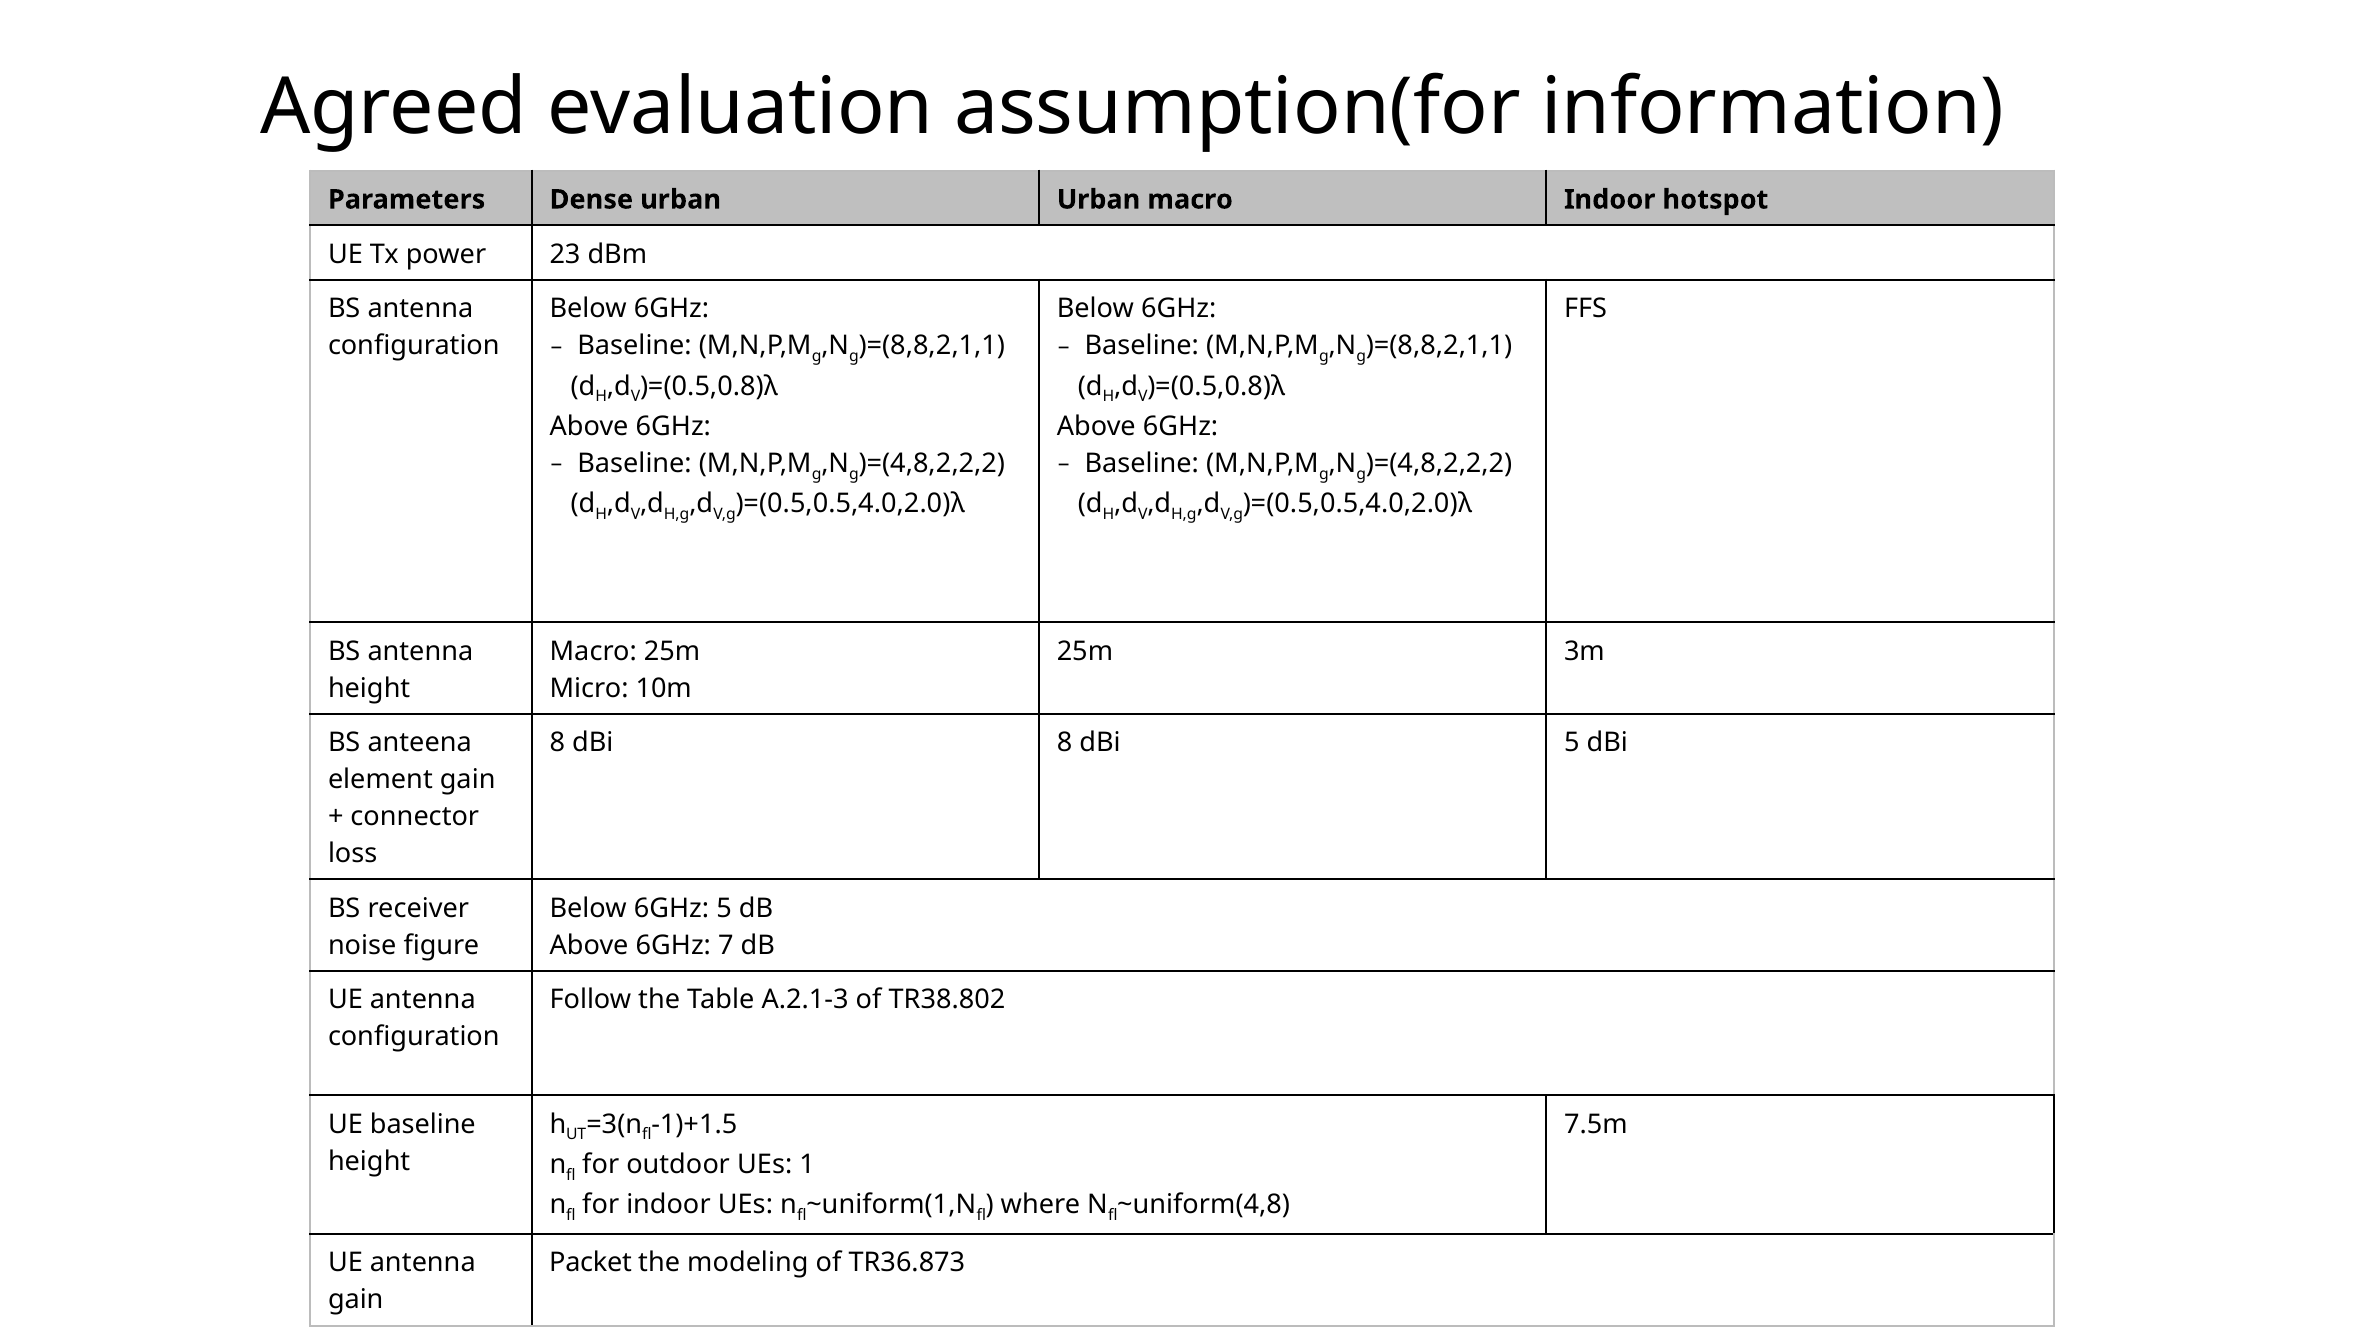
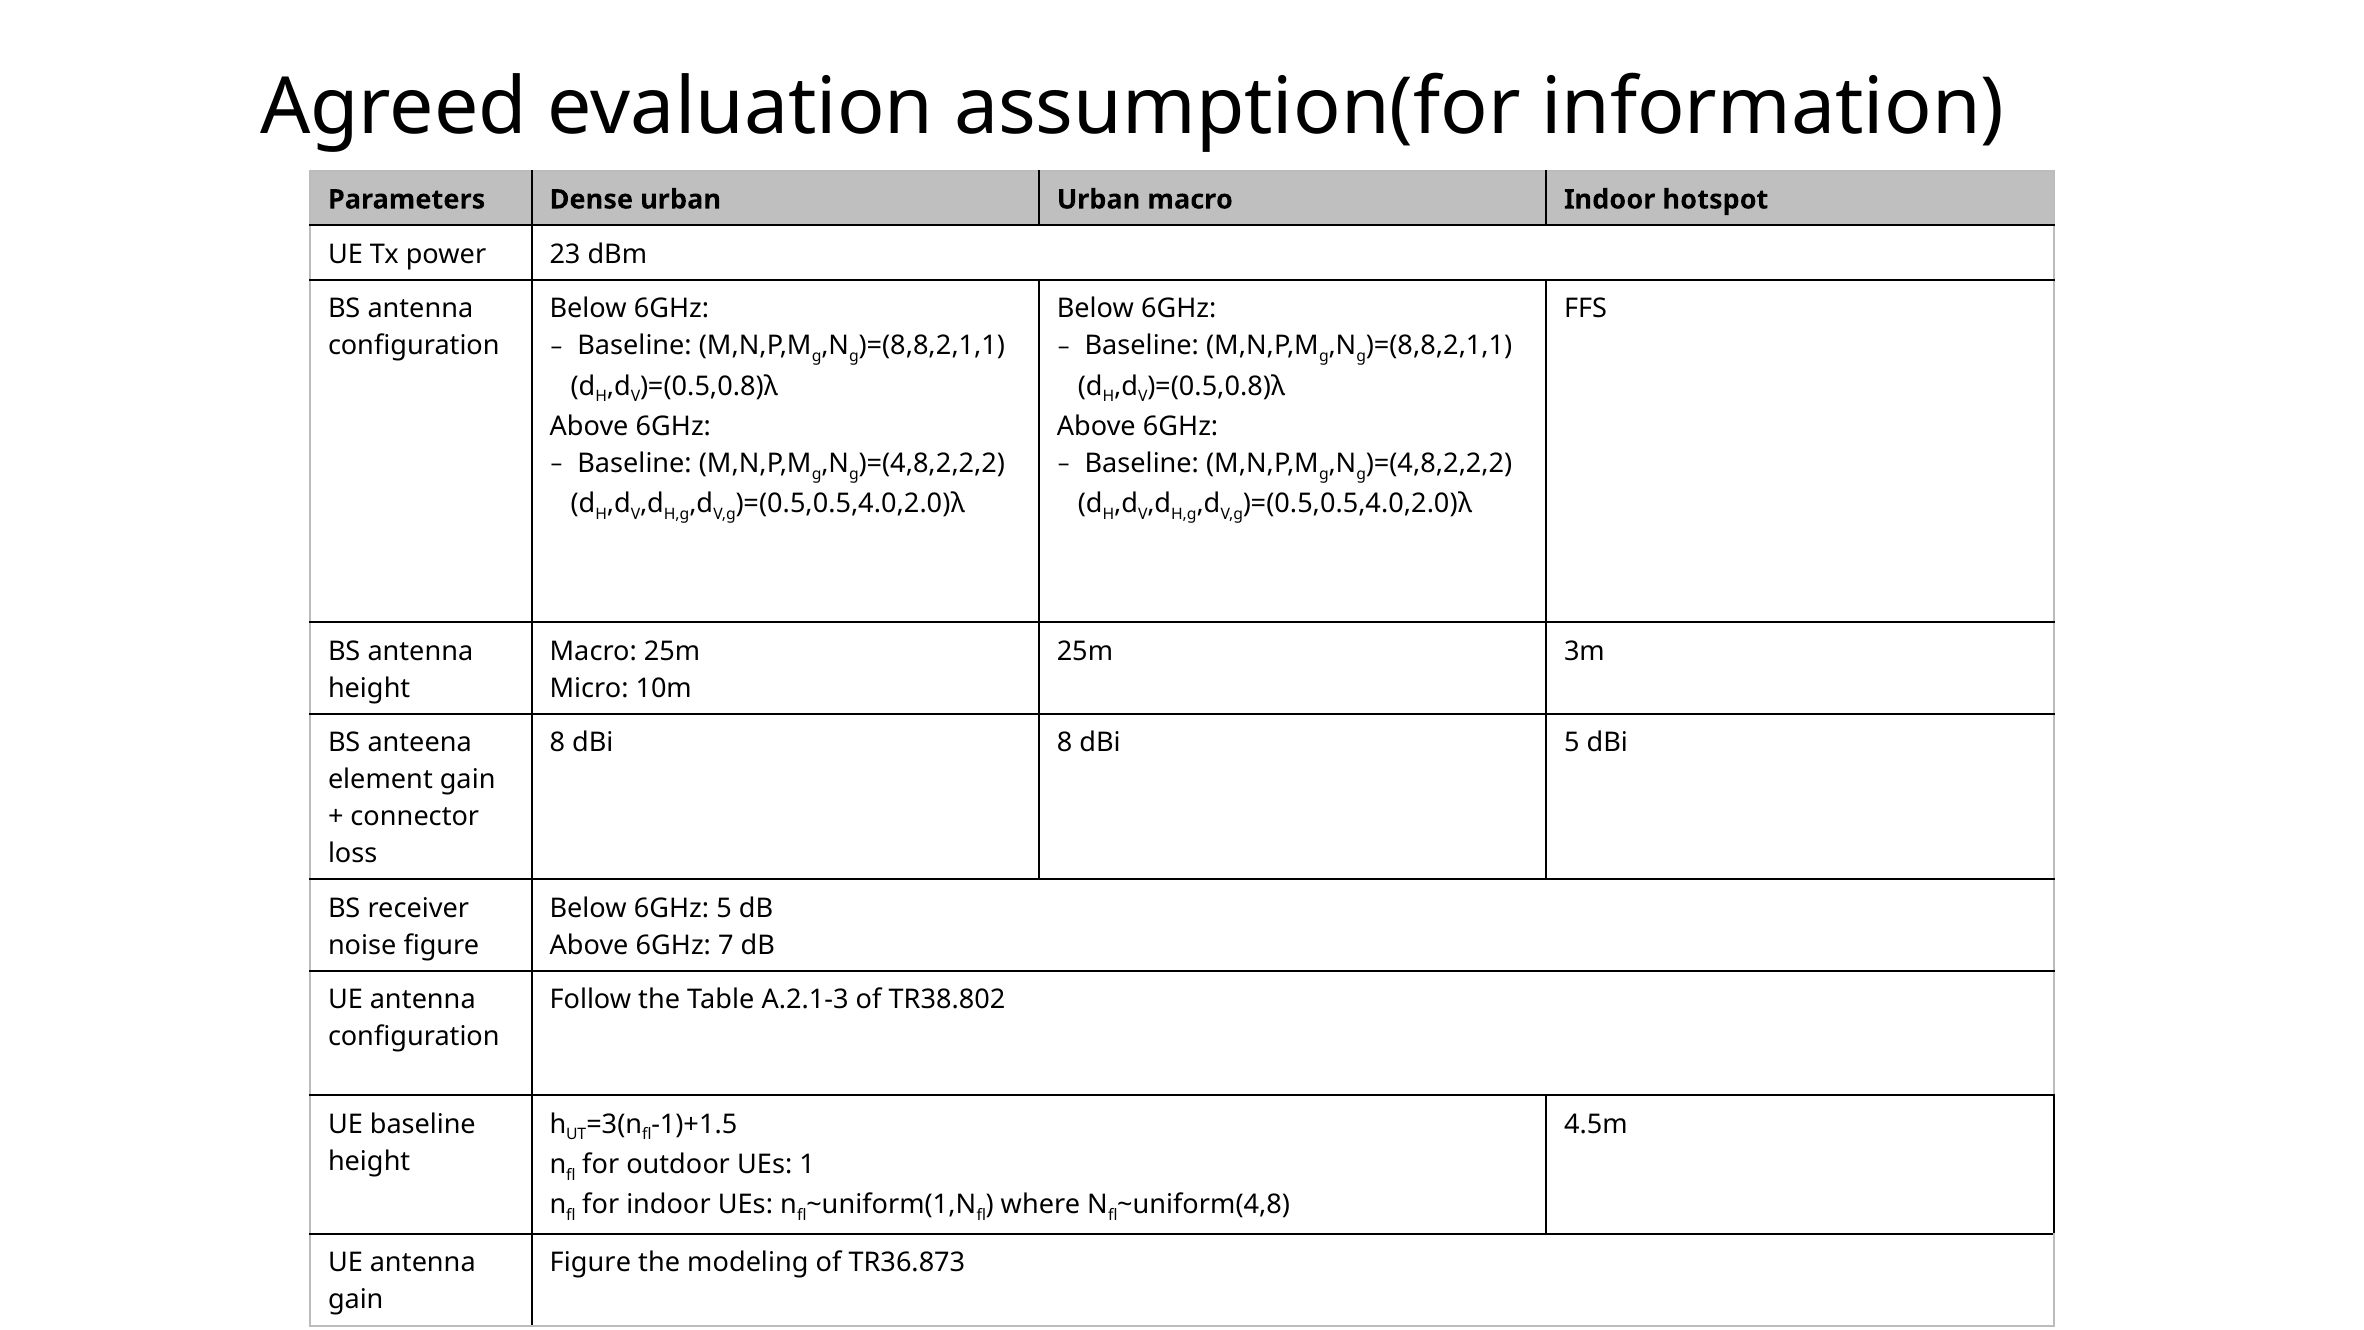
7.5m: 7.5m -> 4.5m
Packet at (591, 1263): Packet -> Figure
